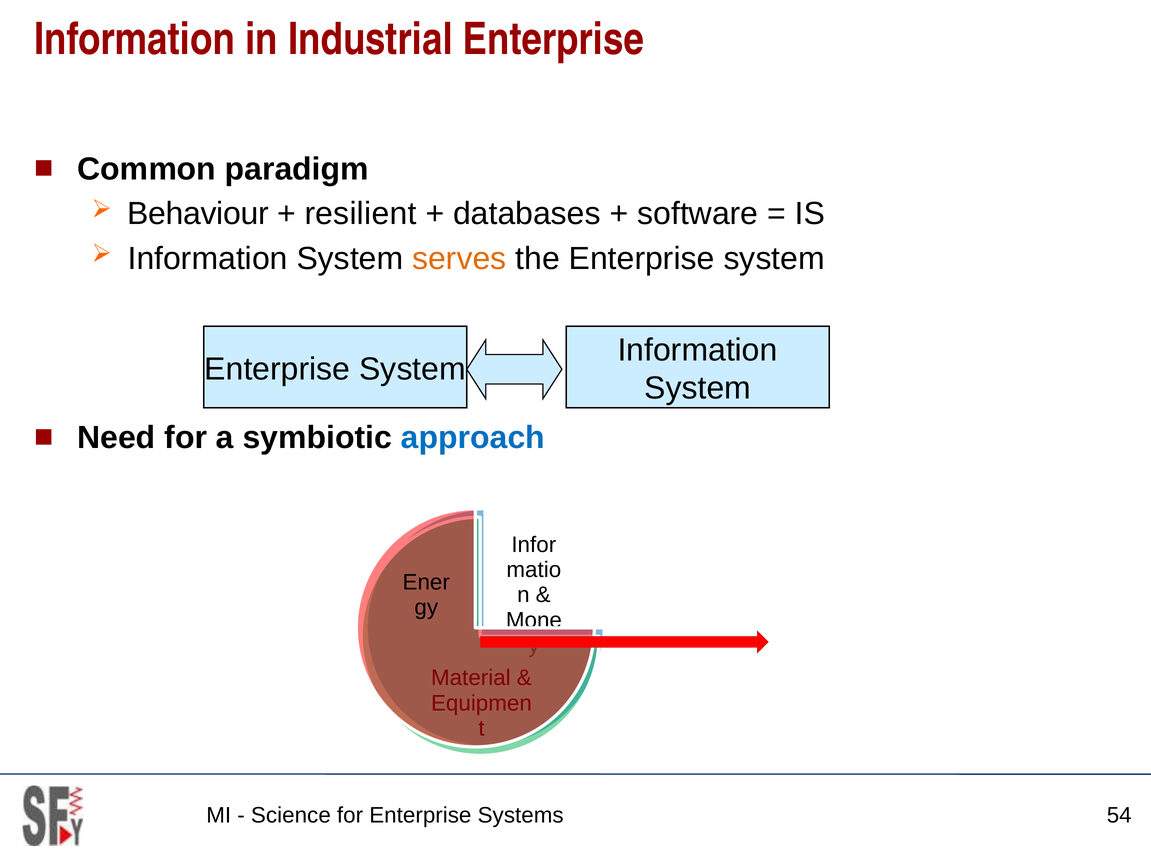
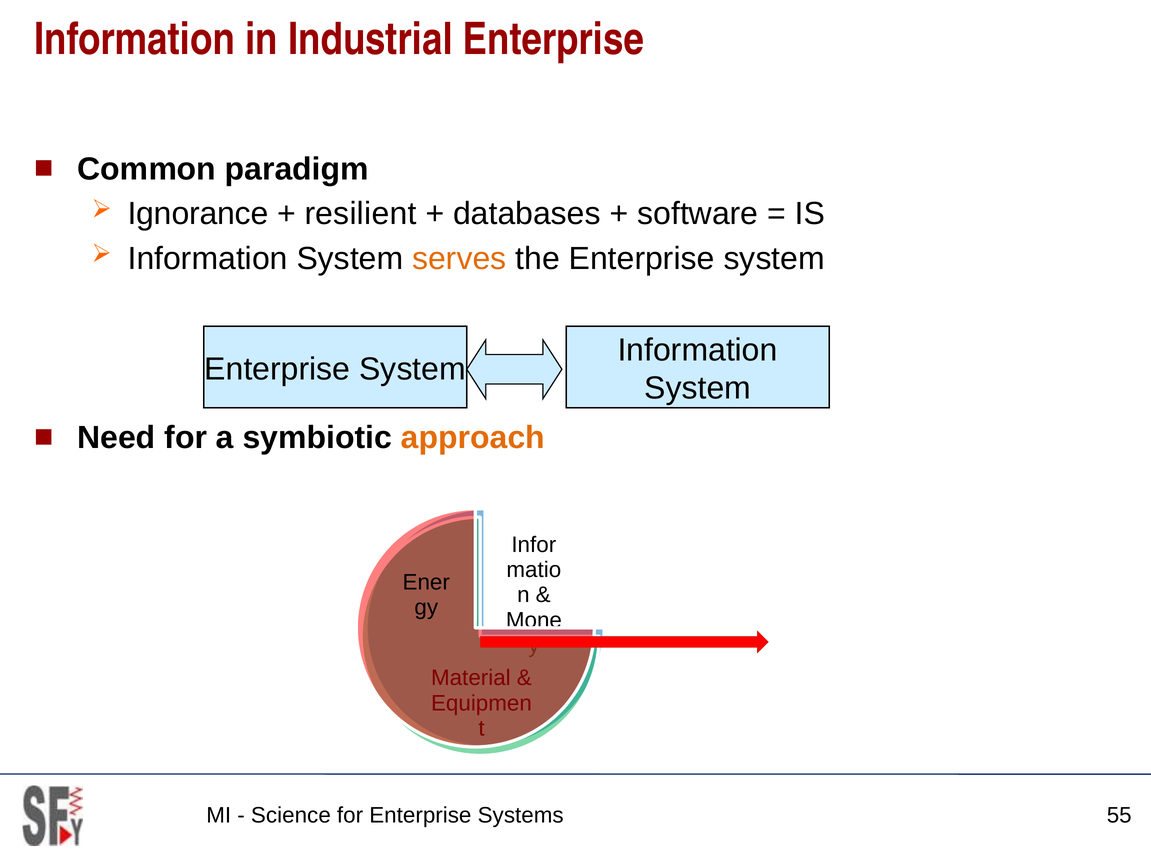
Behaviour: Behaviour -> Ignorance
approach colour: blue -> orange
54: 54 -> 55
